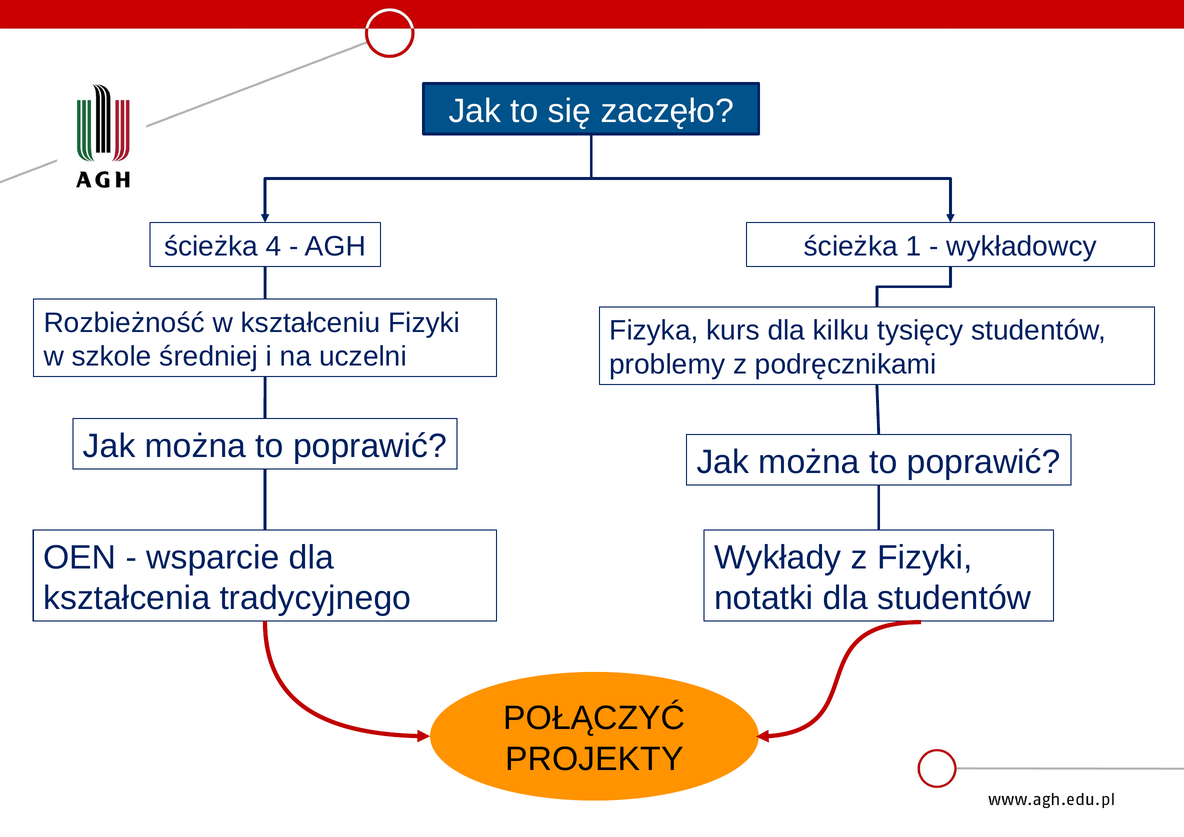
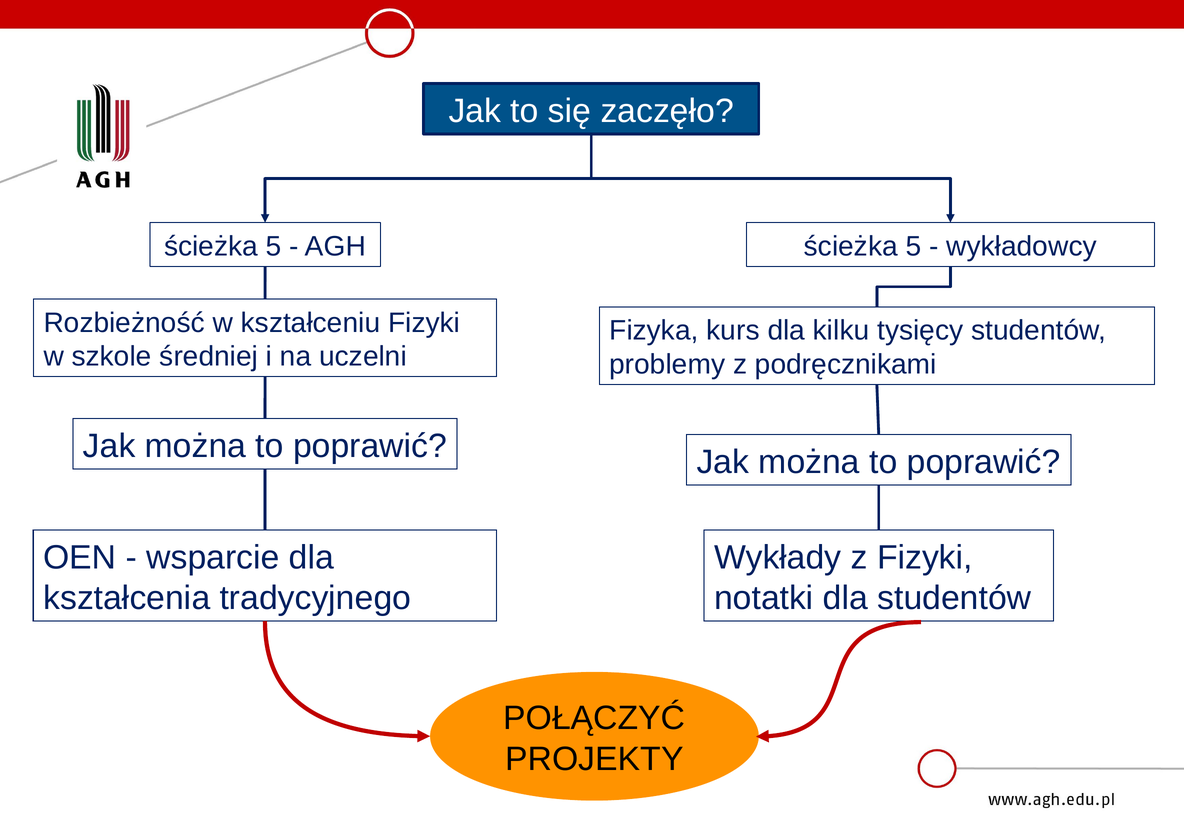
4 at (274, 247): 4 -> 5
AGH ścieżka 1: 1 -> 5
